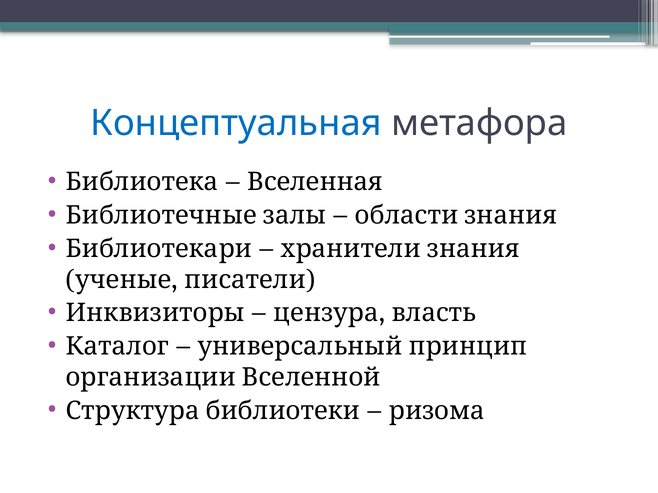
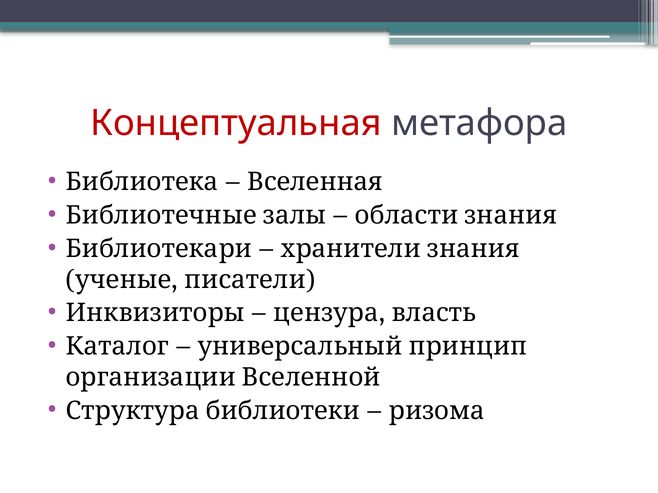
Концептуальная colour: blue -> red
